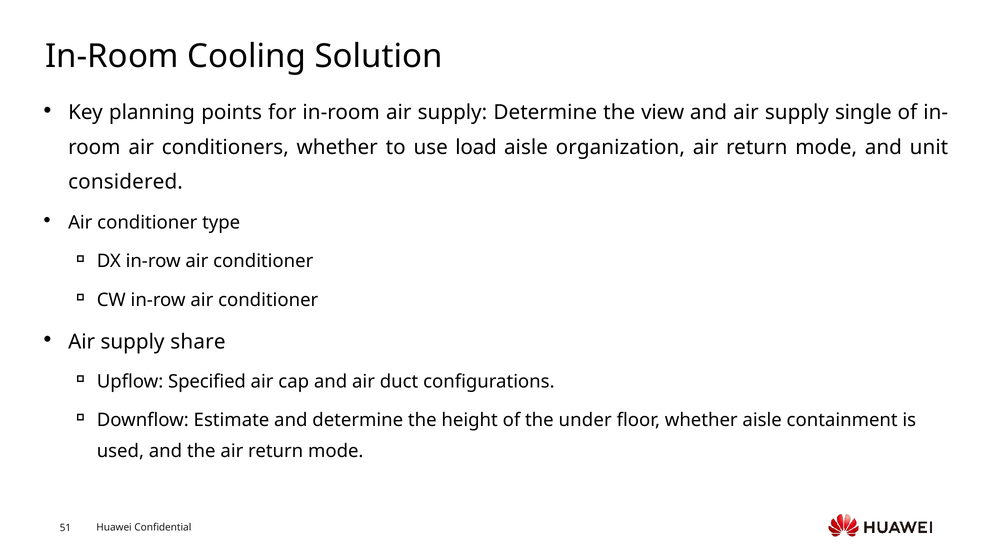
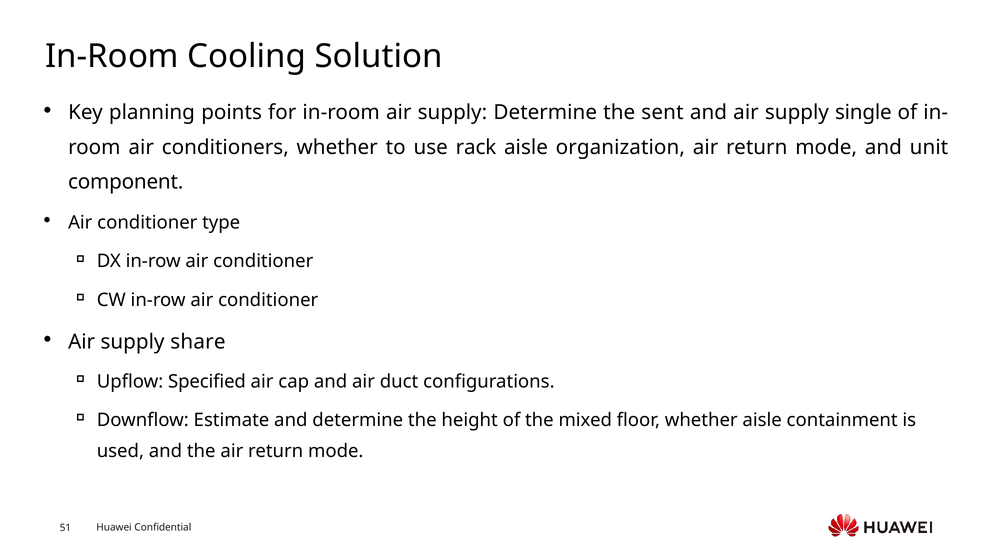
view: view -> sent
load: load -> rack
considered: considered -> component
under: under -> mixed
